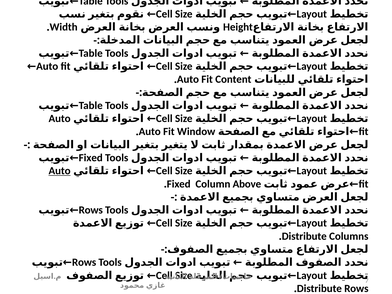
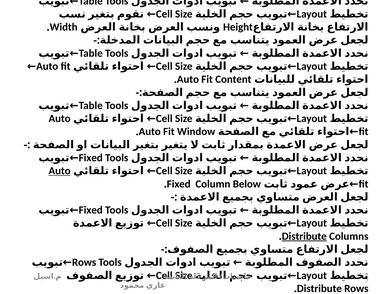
Above: Above -> Below
Rows at (91, 210): Rows -> Fixed
Distribute at (304, 236) underline: none -> present
